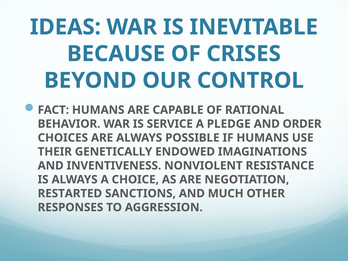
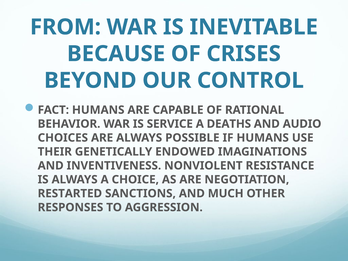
IDEAS: IDEAS -> FROM
PLEDGE: PLEDGE -> DEATHS
ORDER: ORDER -> AUDIO
